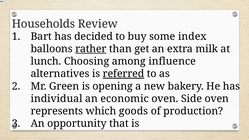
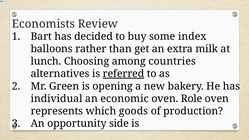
Households: Households -> Economists
rather underline: present -> none
influence: influence -> countries
Side: Side -> Role
that: that -> side
